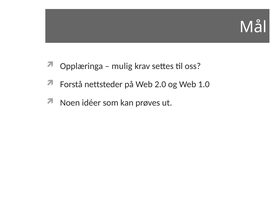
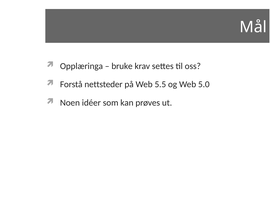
mulig: mulig -> bruke
2.0: 2.0 -> 5.5
1.0: 1.0 -> 5.0
